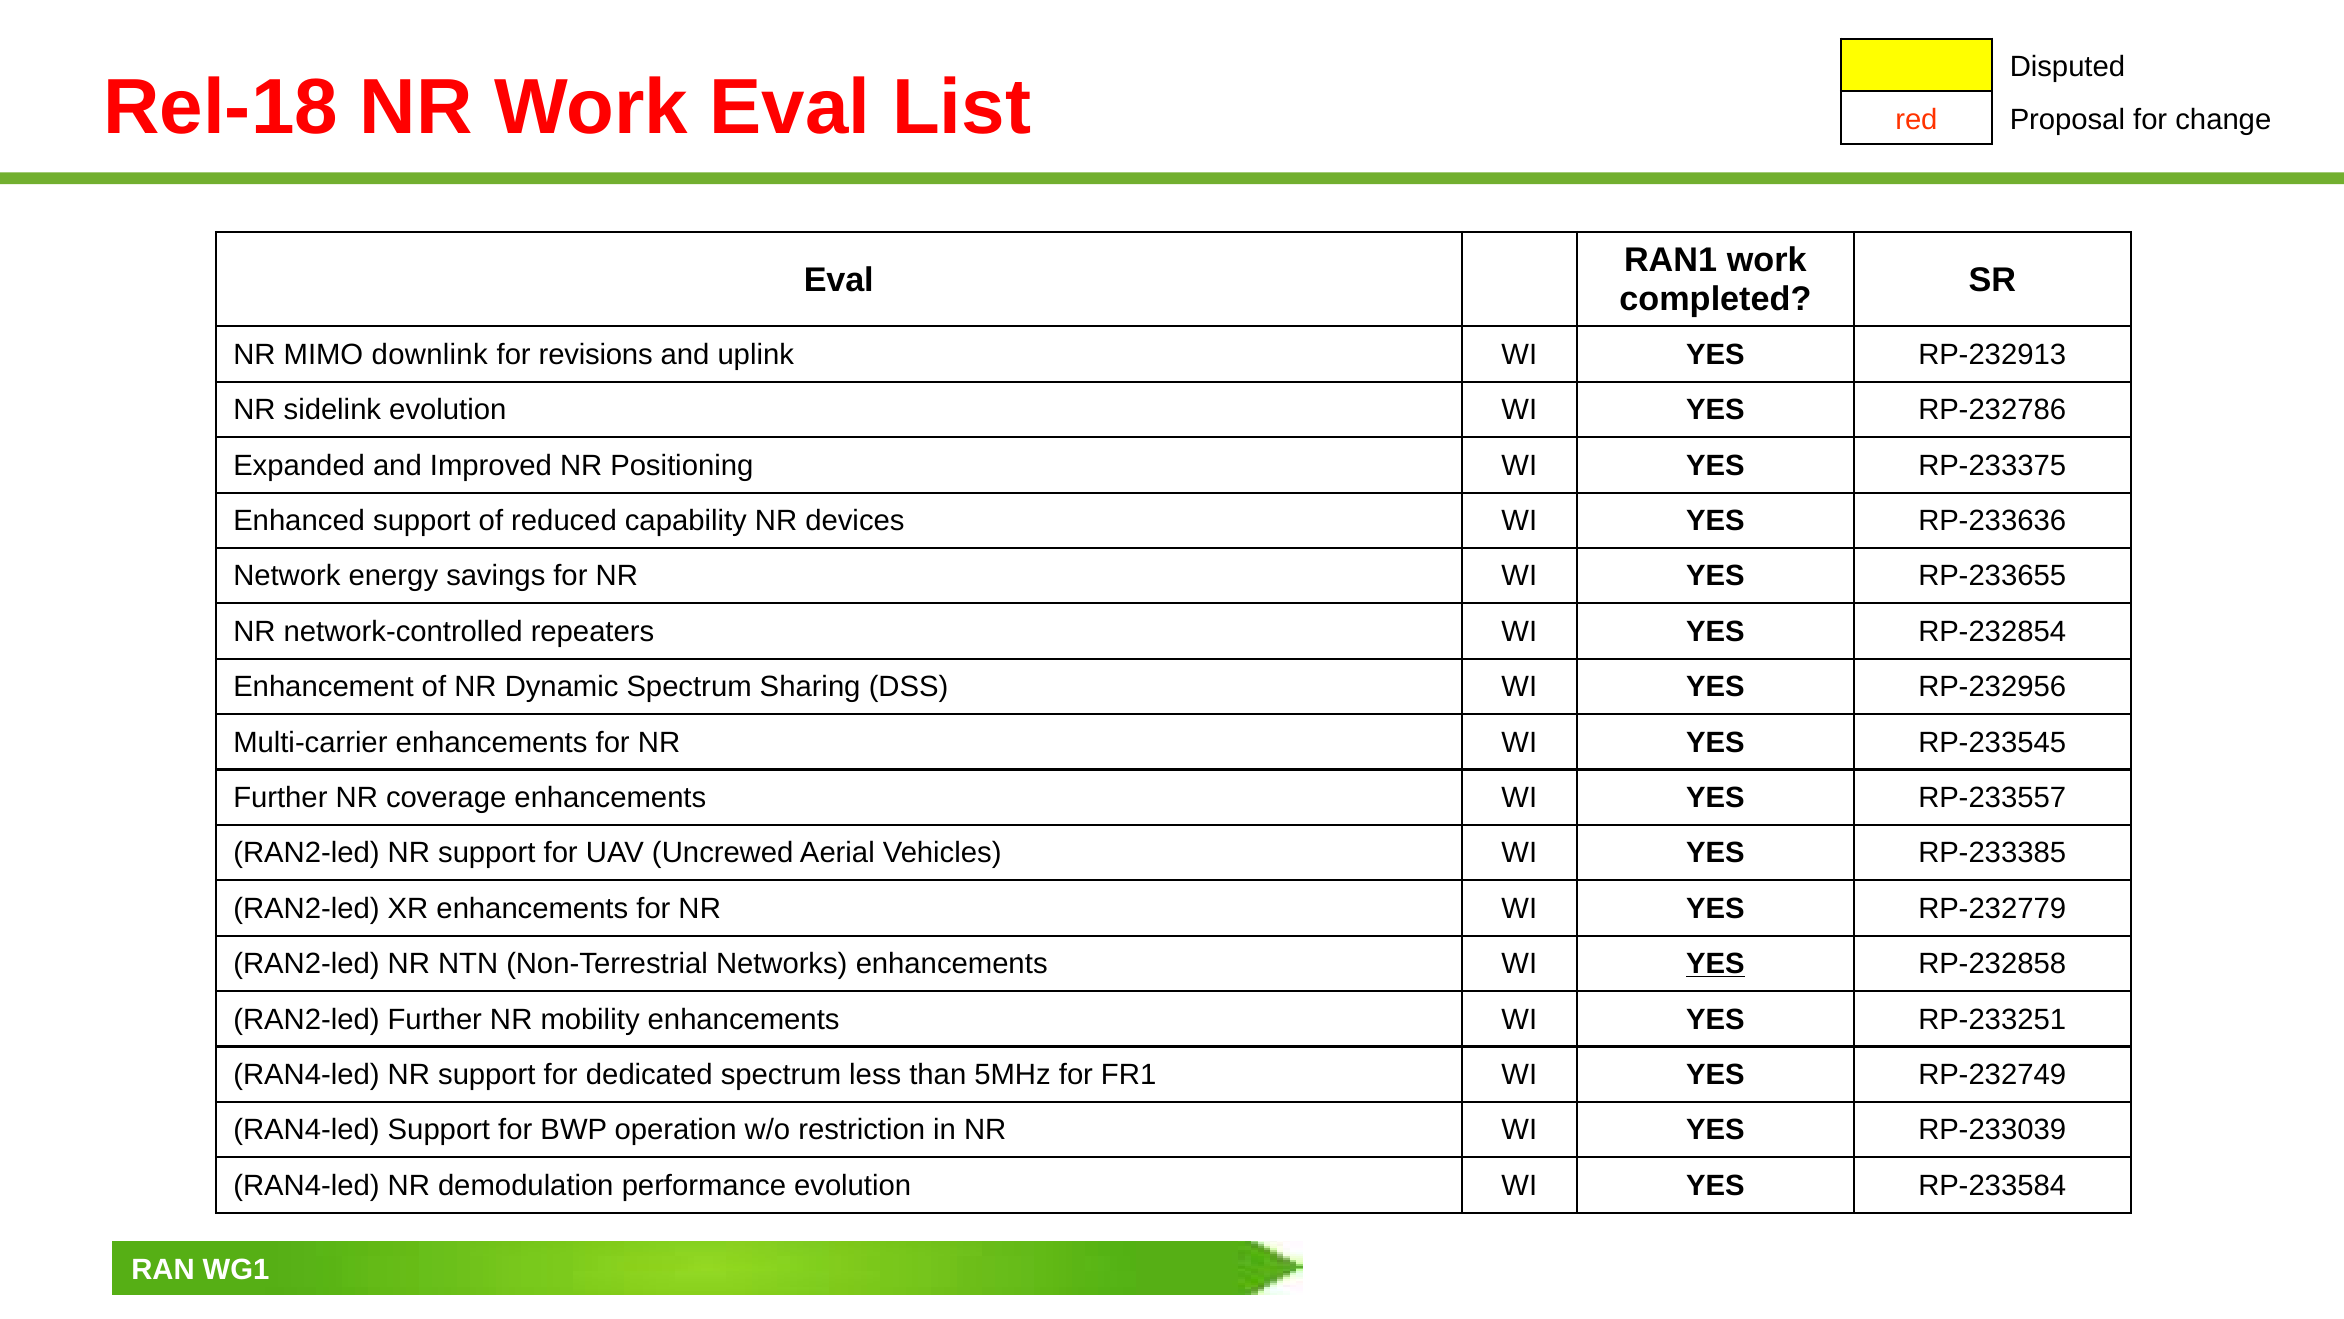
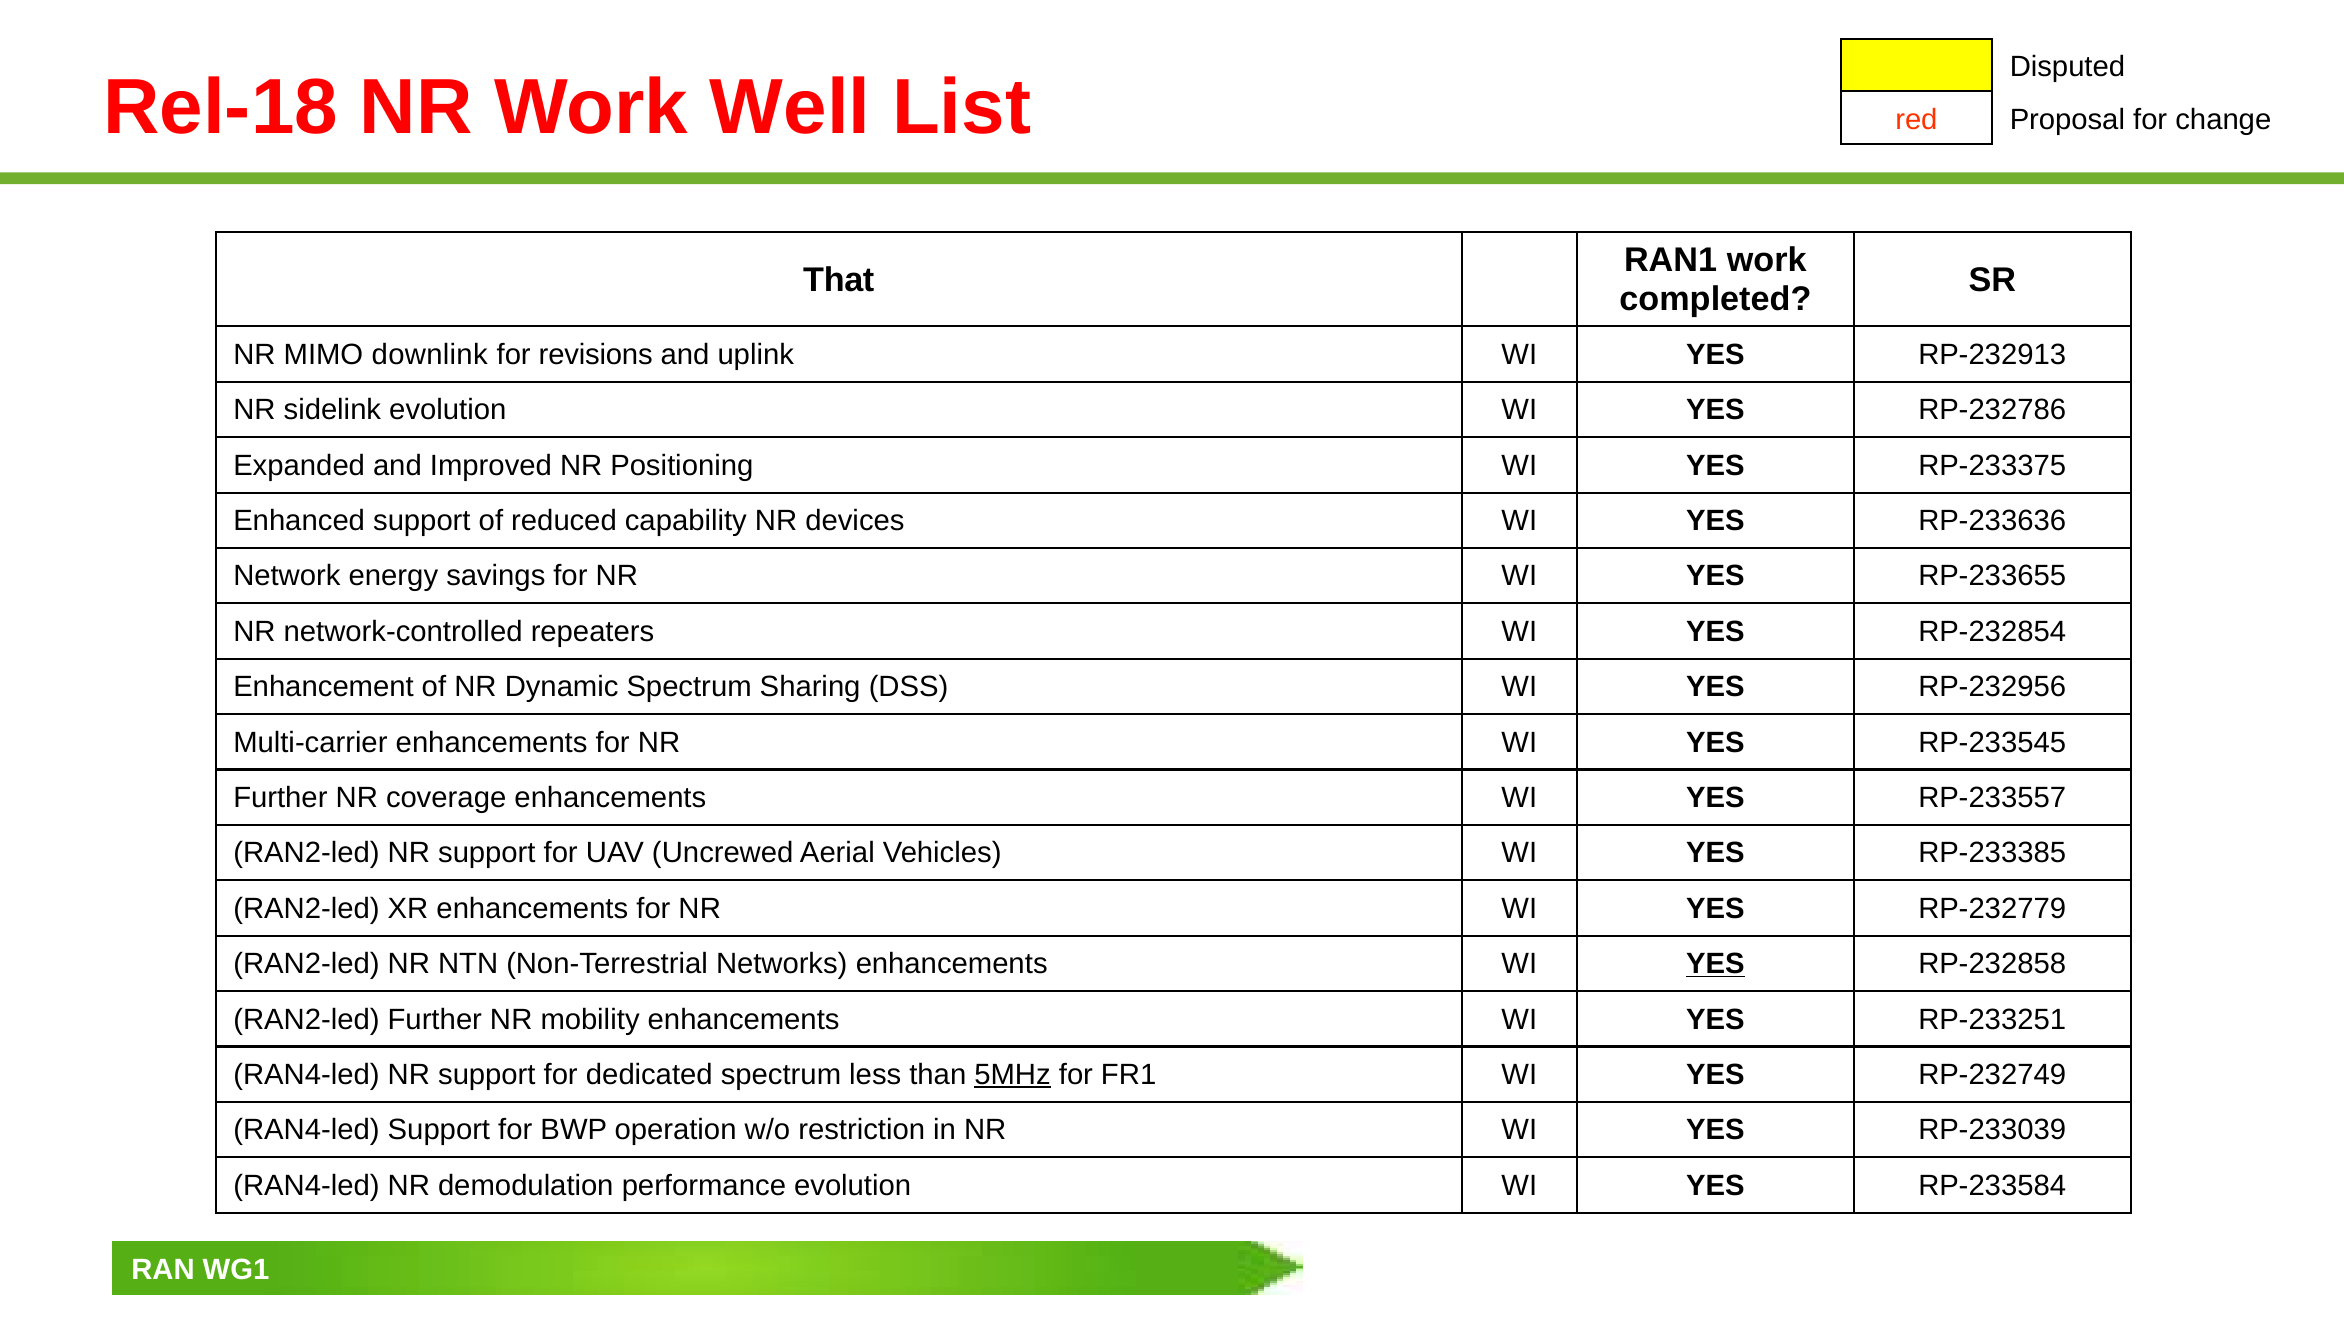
Work Eval: Eval -> Well
Eval at (839, 280): Eval -> That
5MHz underline: none -> present
